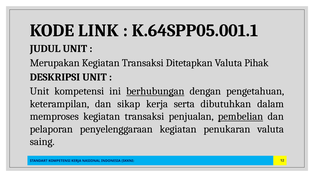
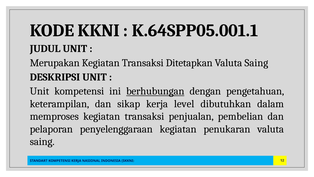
LINK: LINK -> KKNI
Pihak at (256, 63): Pihak -> Saing
serta: serta -> level
pembelian underline: present -> none
